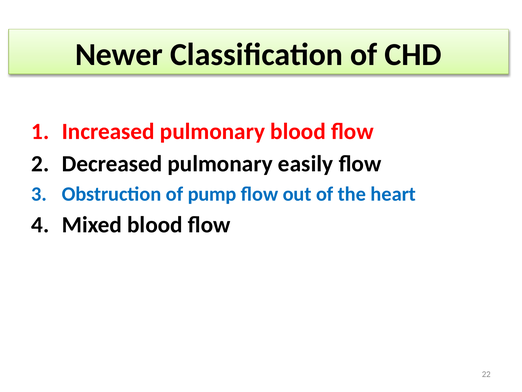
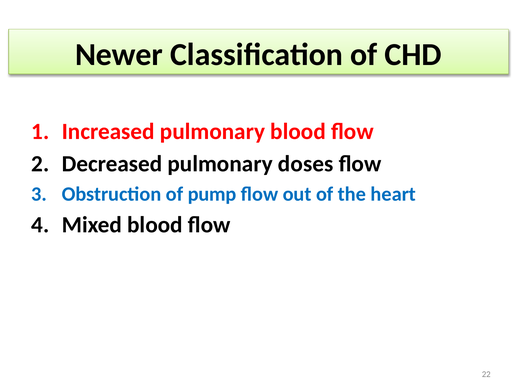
easily: easily -> doses
